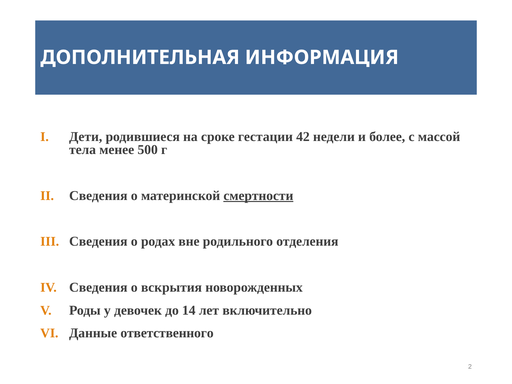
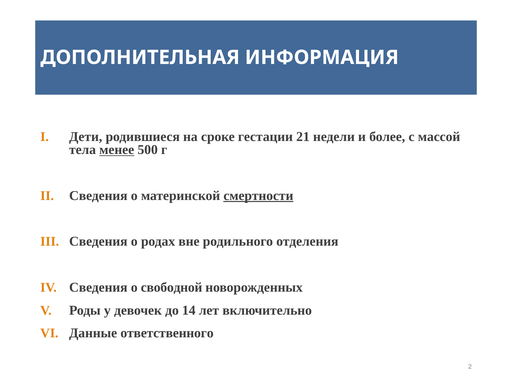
42: 42 -> 21
менее underline: none -> present
вскрытия: вскрытия -> свободной
